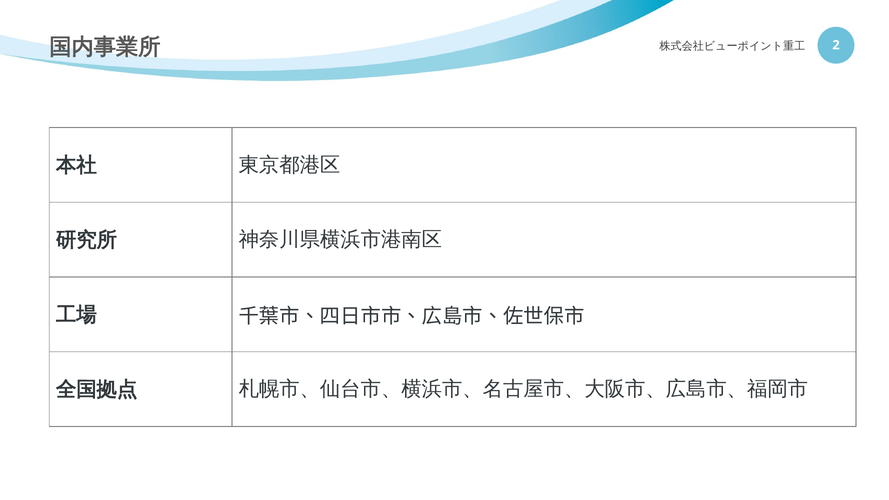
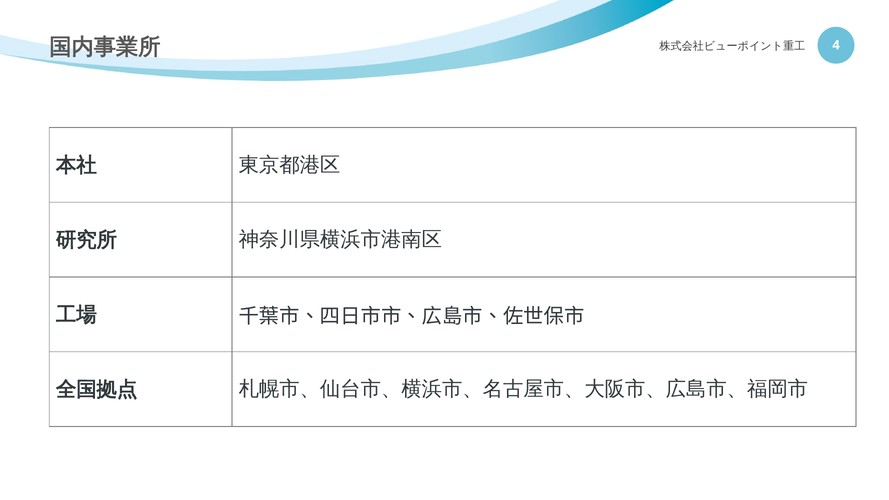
2: 2 -> 4
